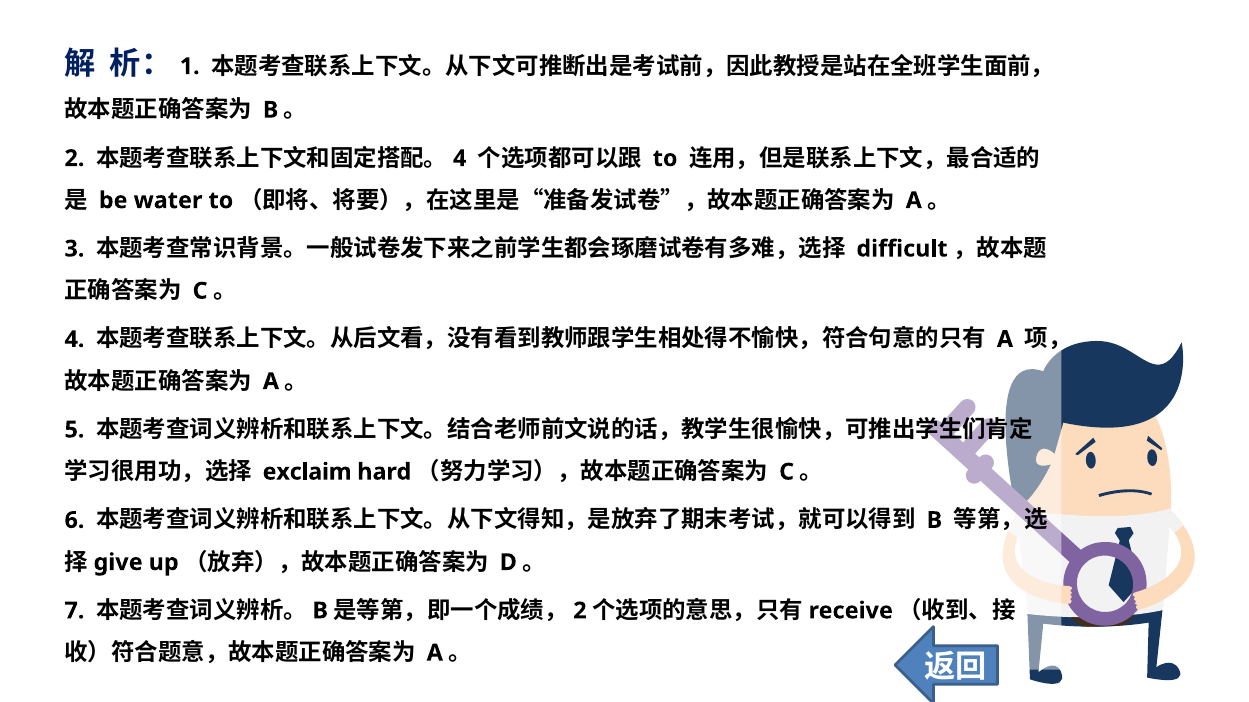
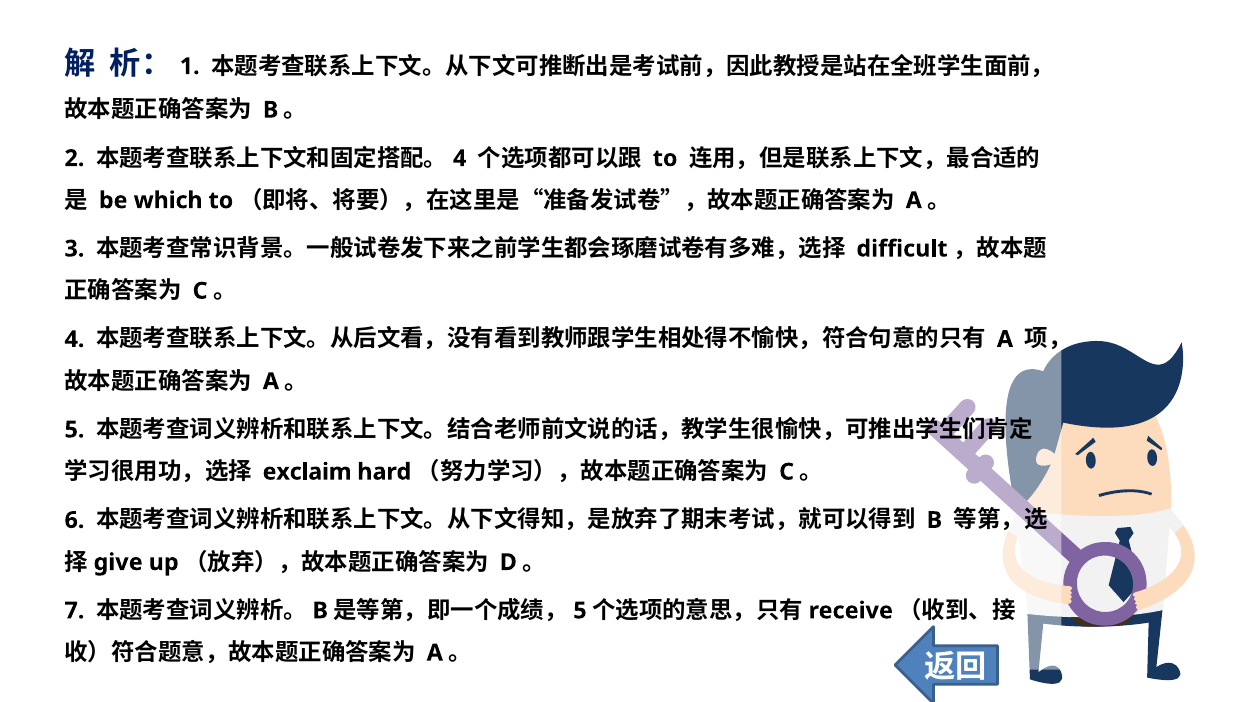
water: water -> which
2 at (580, 611): 2 -> 5
